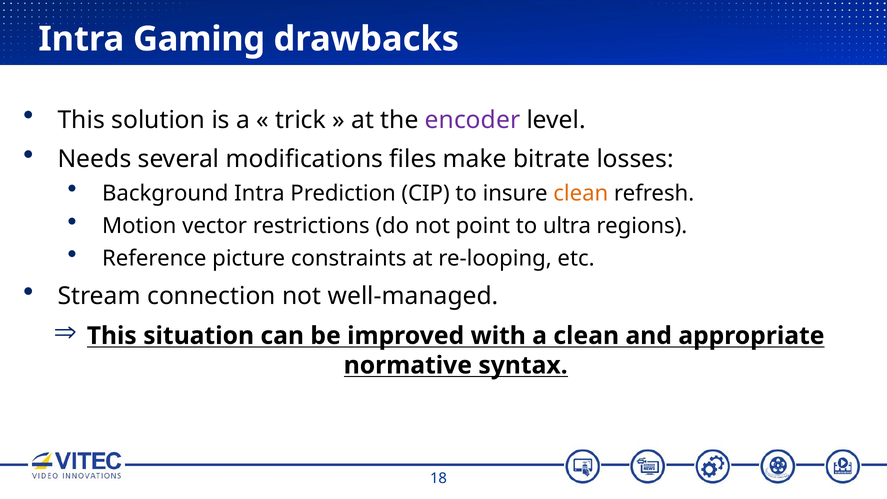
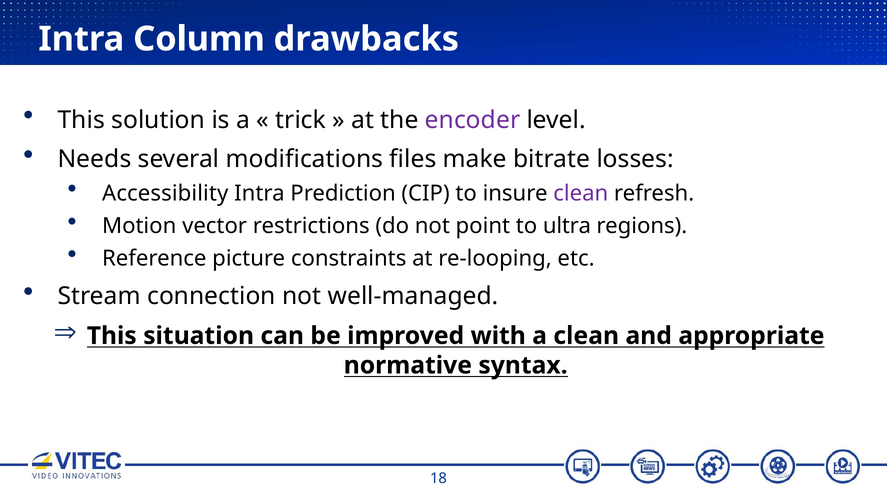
Gaming: Gaming -> Column
Background: Background -> Accessibility
clean at (581, 193) colour: orange -> purple
